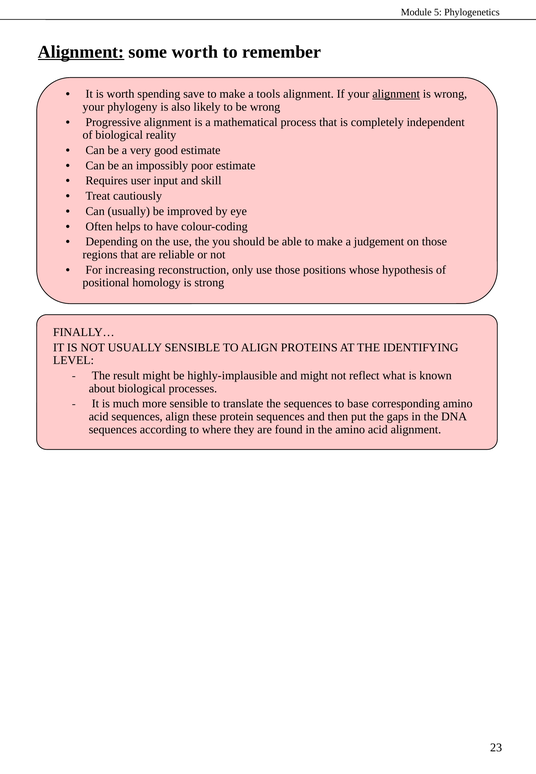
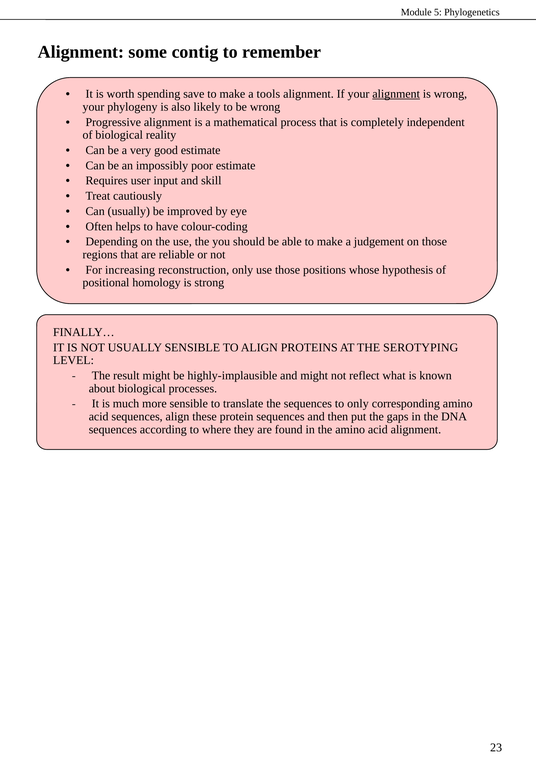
Alignment at (81, 52) underline: present -> none
some worth: worth -> contig
IDENTIFYING: IDENTIFYING -> SEROTYPING
to base: base -> only
